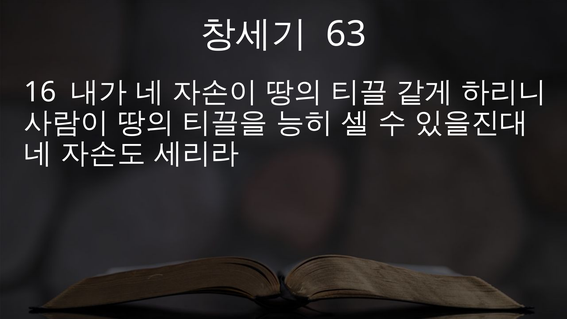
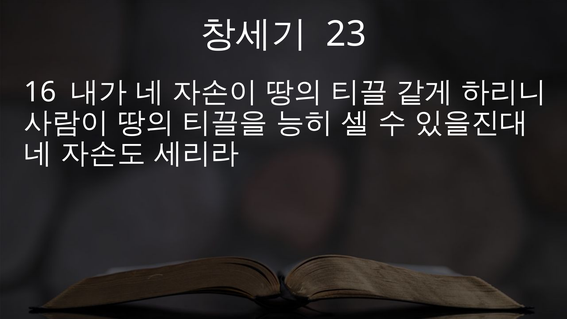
63: 63 -> 23
